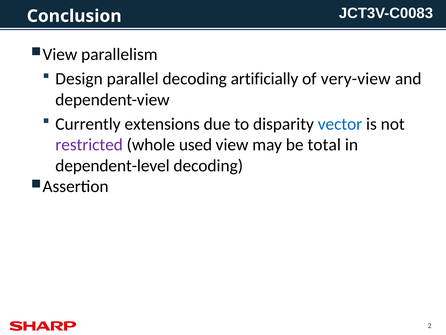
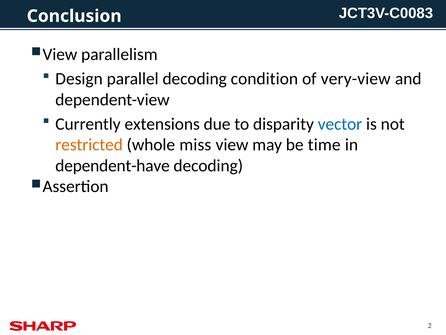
artificially: artificially -> condition
restricted colour: purple -> orange
used: used -> miss
total: total -> time
dependent-level: dependent-level -> dependent-have
